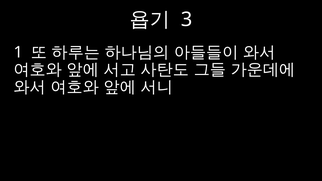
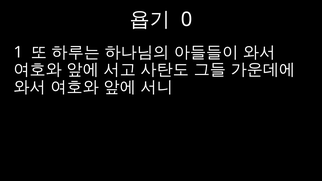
3: 3 -> 0
